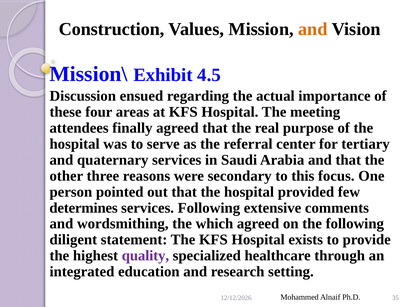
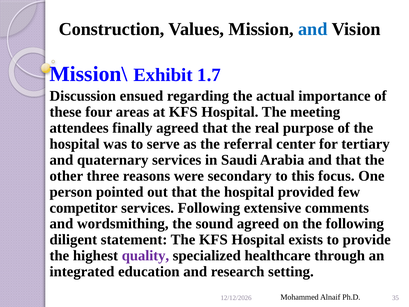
and at (313, 29) colour: orange -> blue
4.5: 4.5 -> 1.7
determines: determines -> competitor
which: which -> sound
